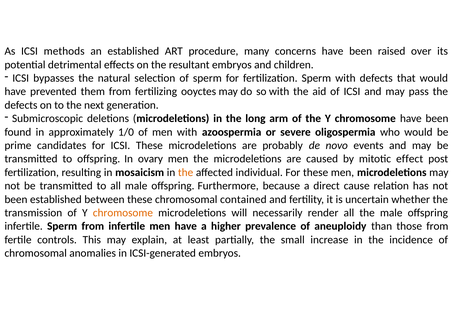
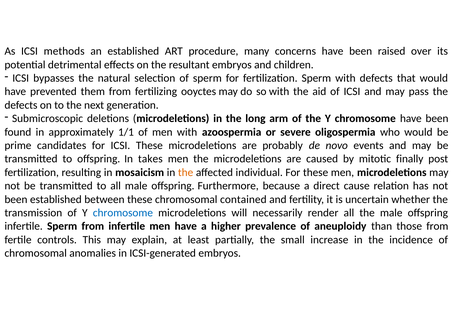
1/0: 1/0 -> 1/1
ovary: ovary -> takes
effect: effect -> finally
chromosome at (123, 213) colour: orange -> blue
